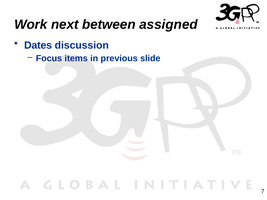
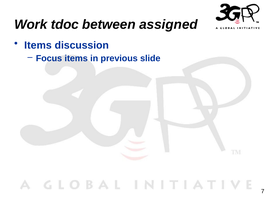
next: next -> tdoc
Dates at (38, 45): Dates -> Items
